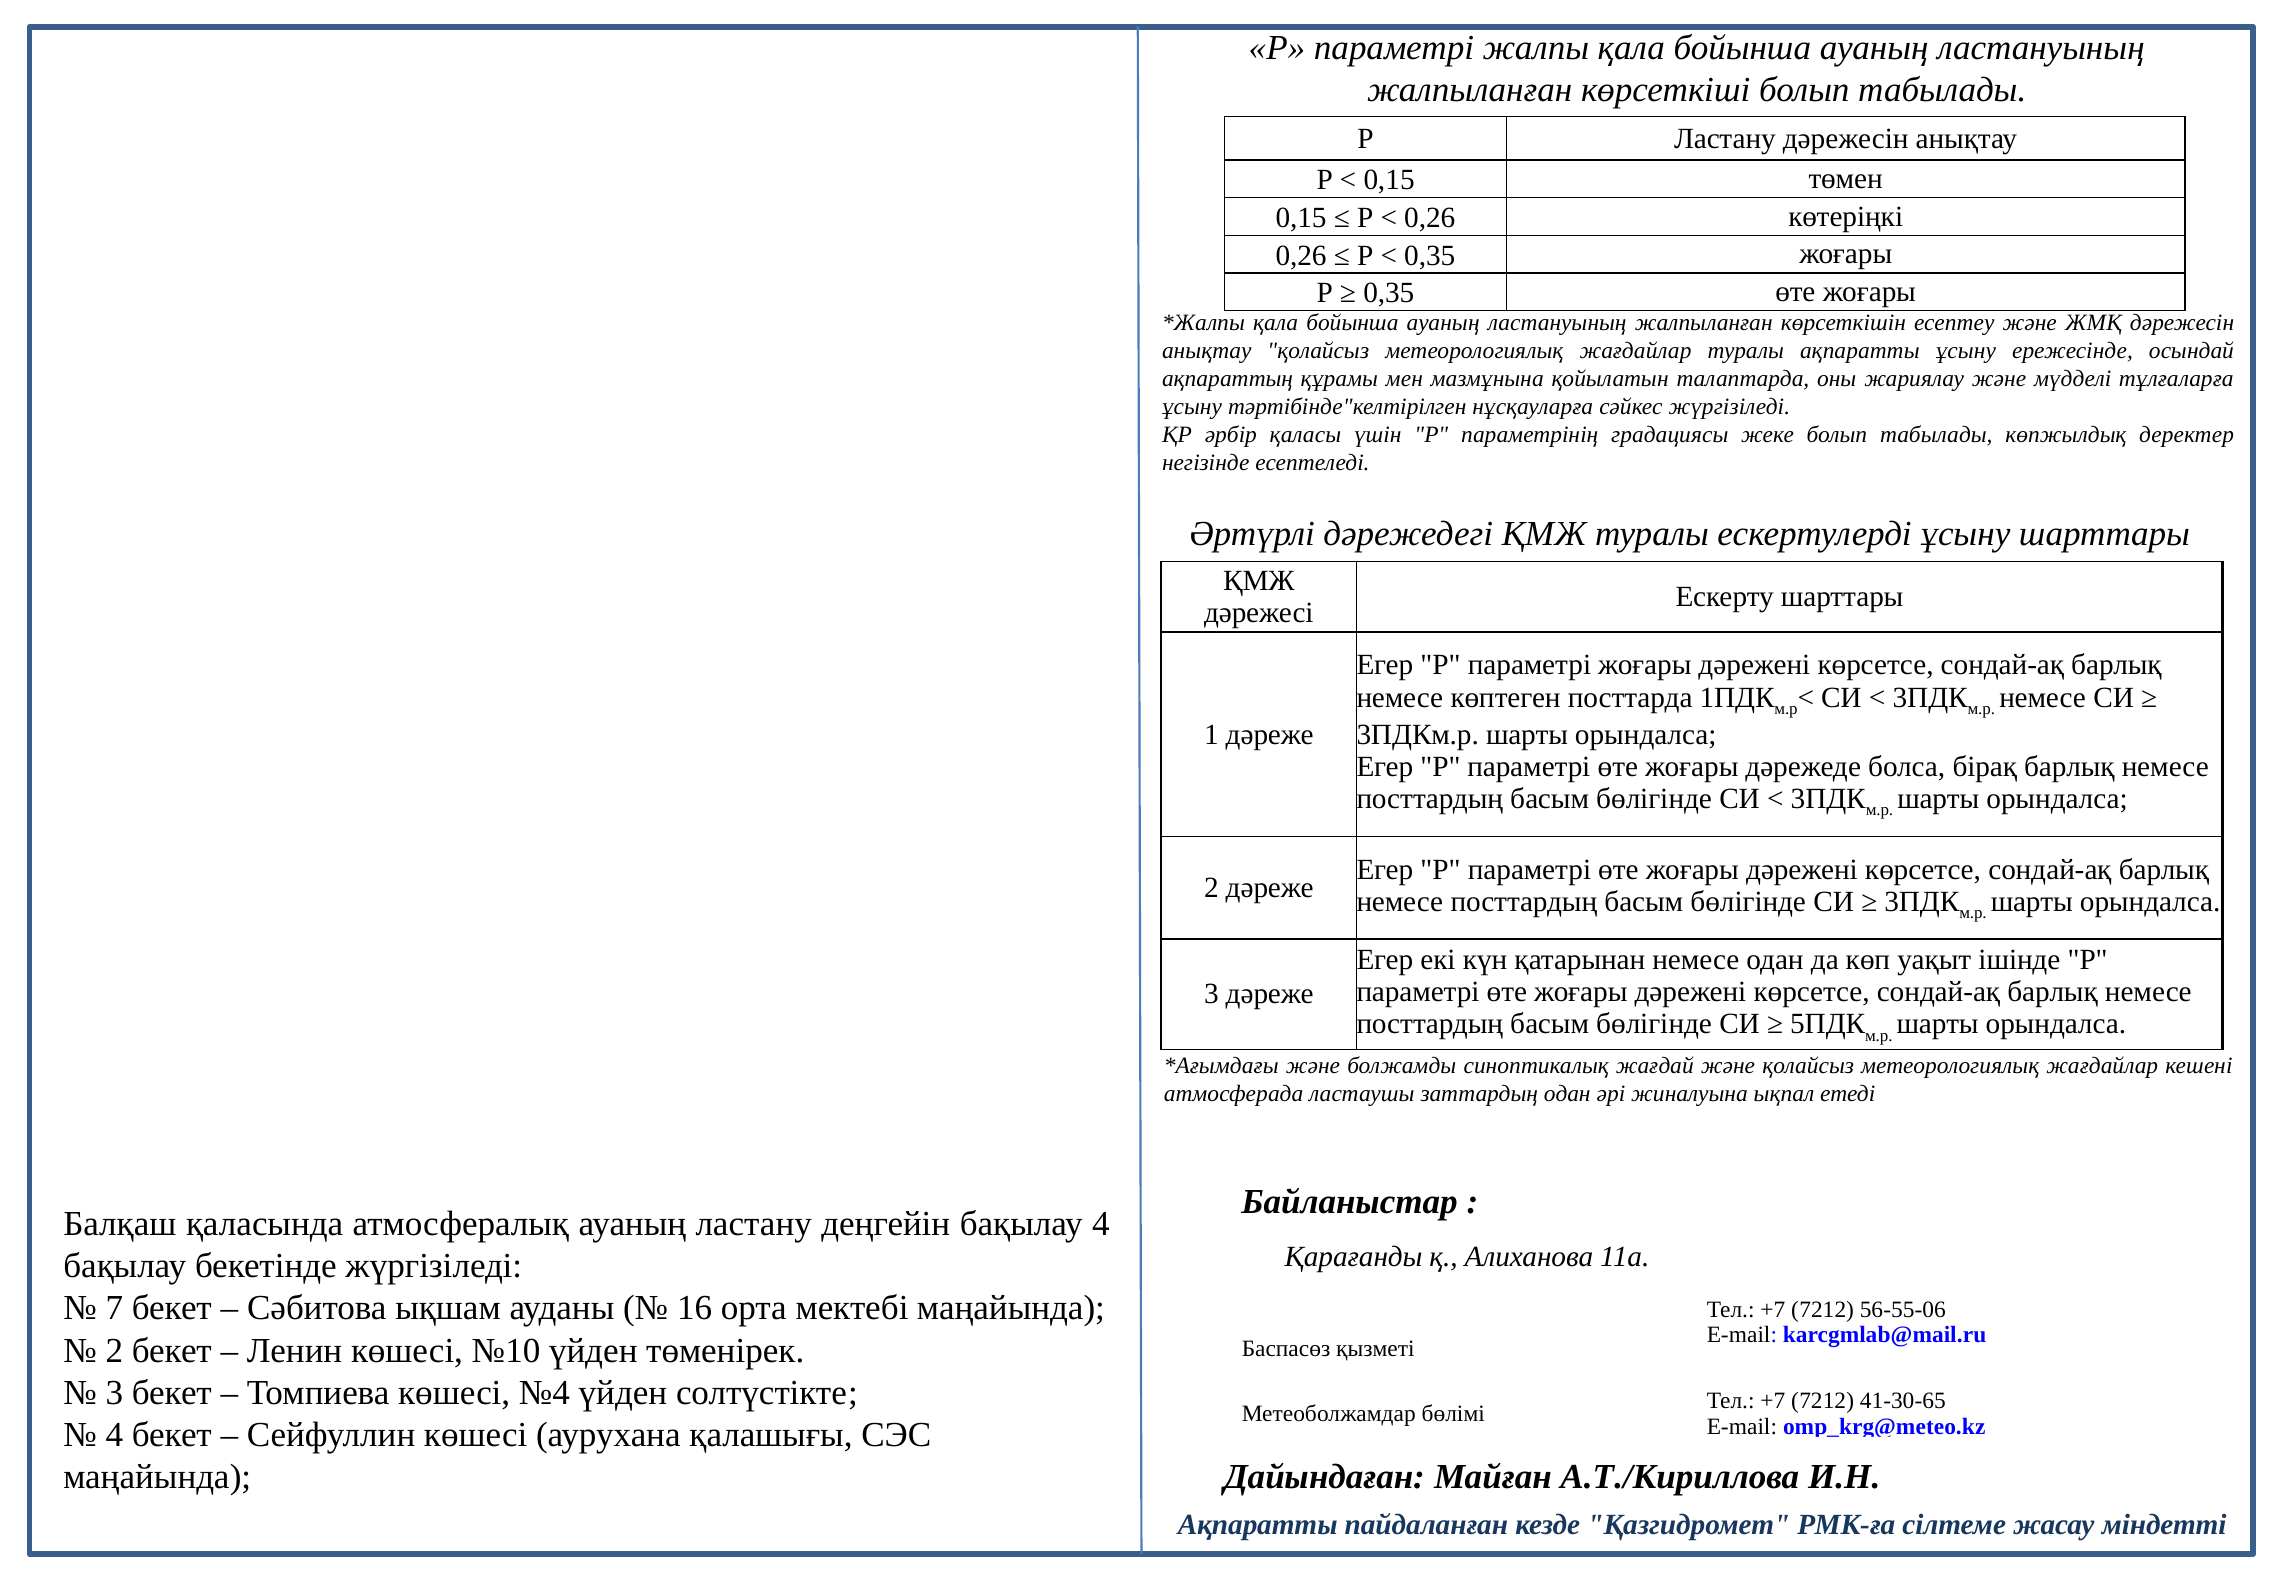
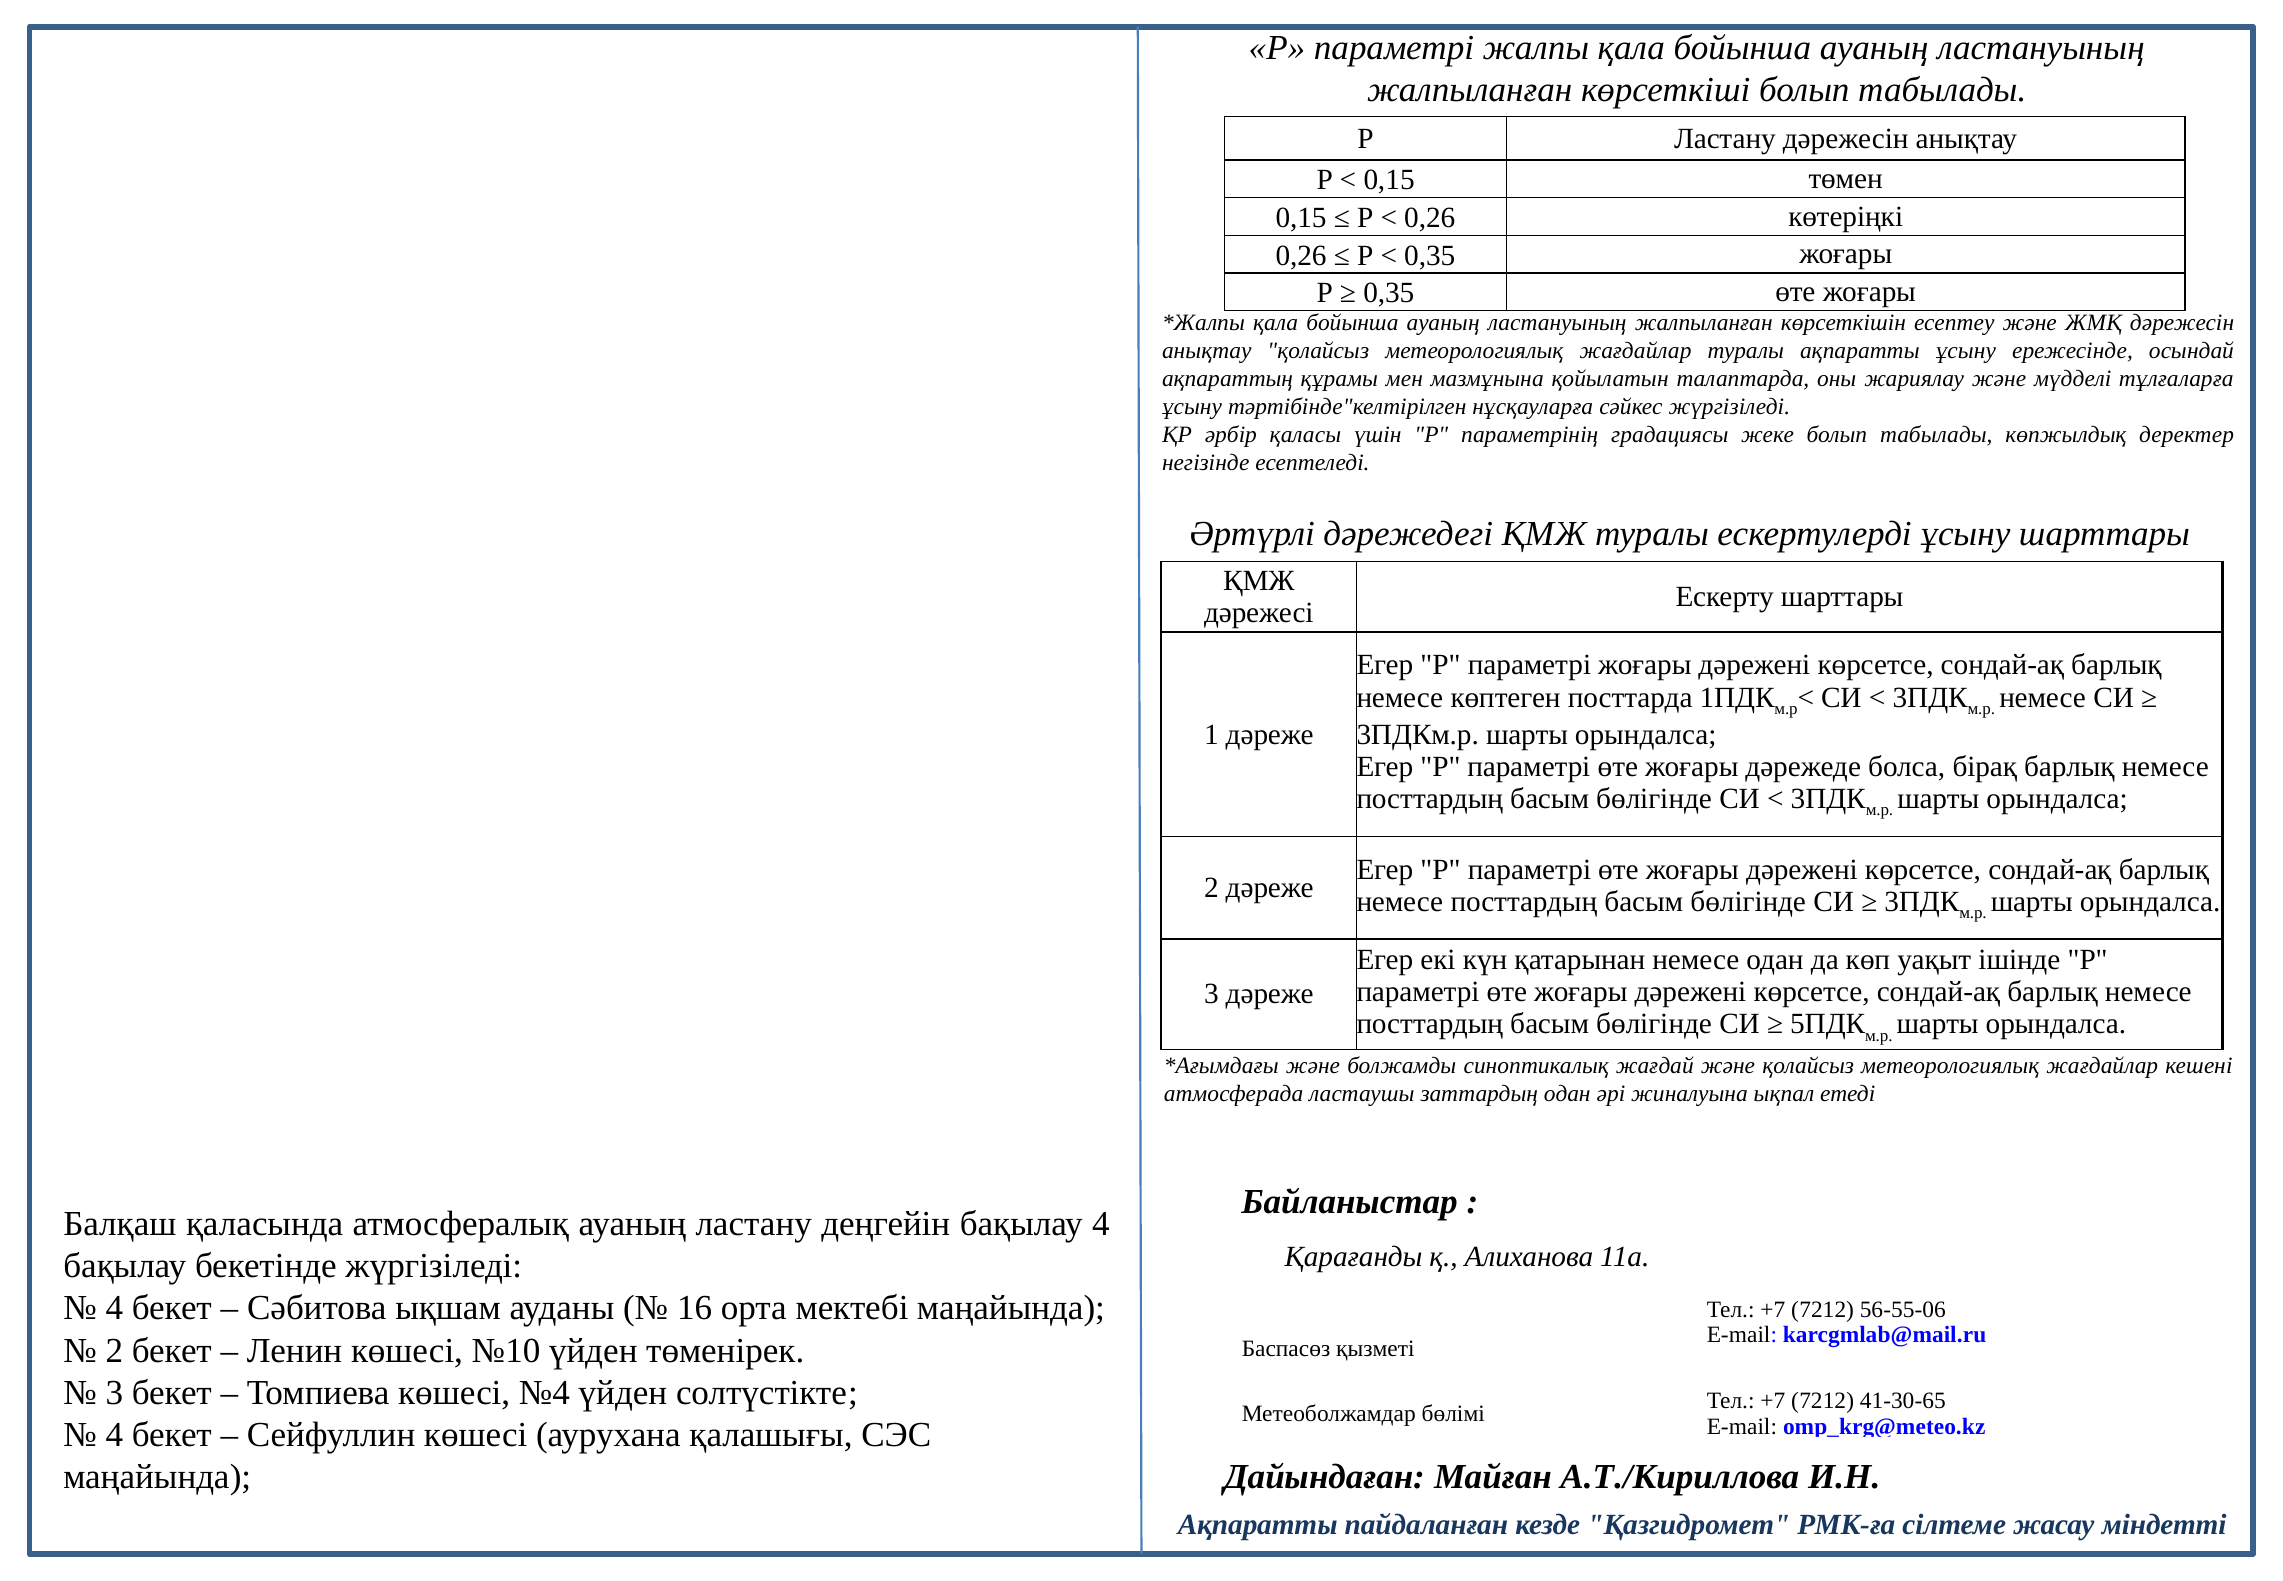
7 at (114, 1308): 7 -> 4
